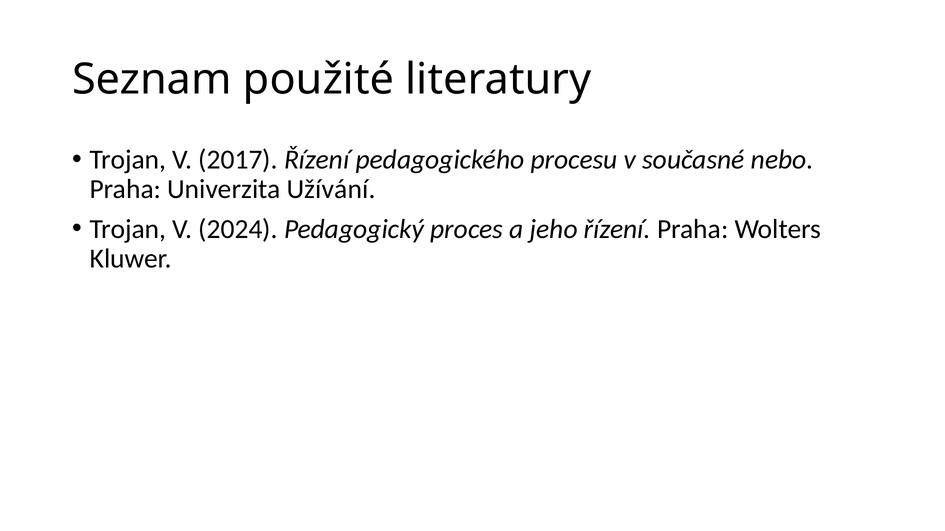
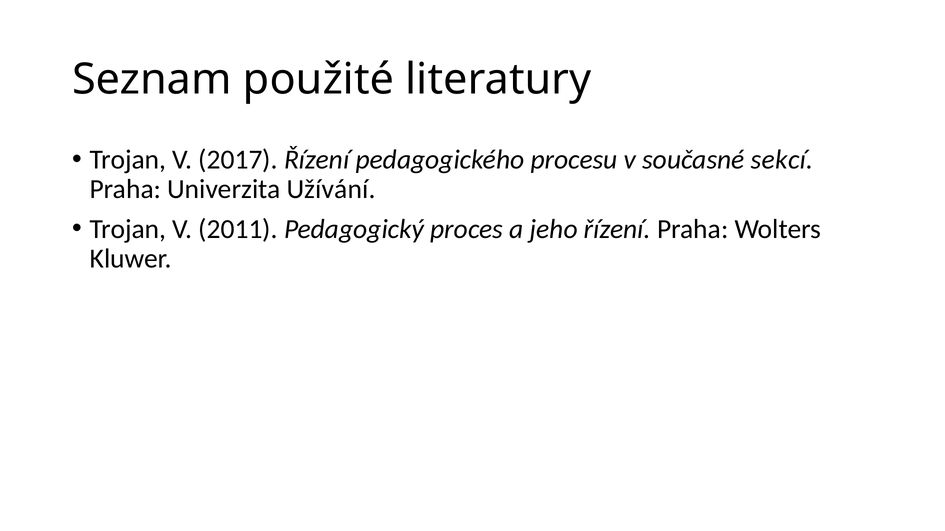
nebo: nebo -> sekcí
2024: 2024 -> 2011
